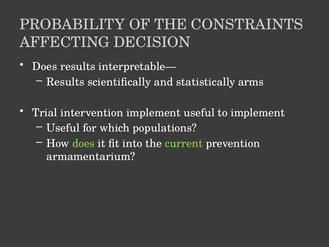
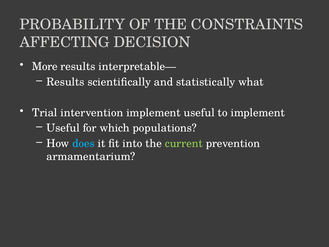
Does at (45, 67): Does -> More
arms: arms -> what
does at (83, 143) colour: light green -> light blue
